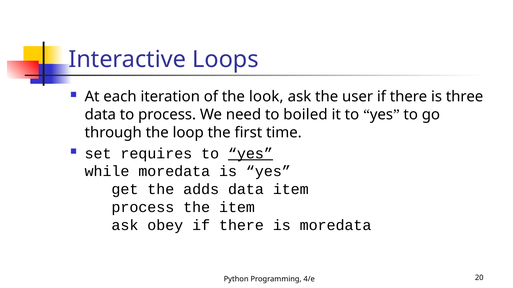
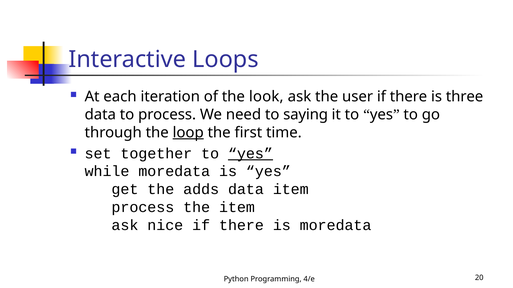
boiled: boiled -> saying
loop underline: none -> present
requires: requires -> together
obey: obey -> nice
